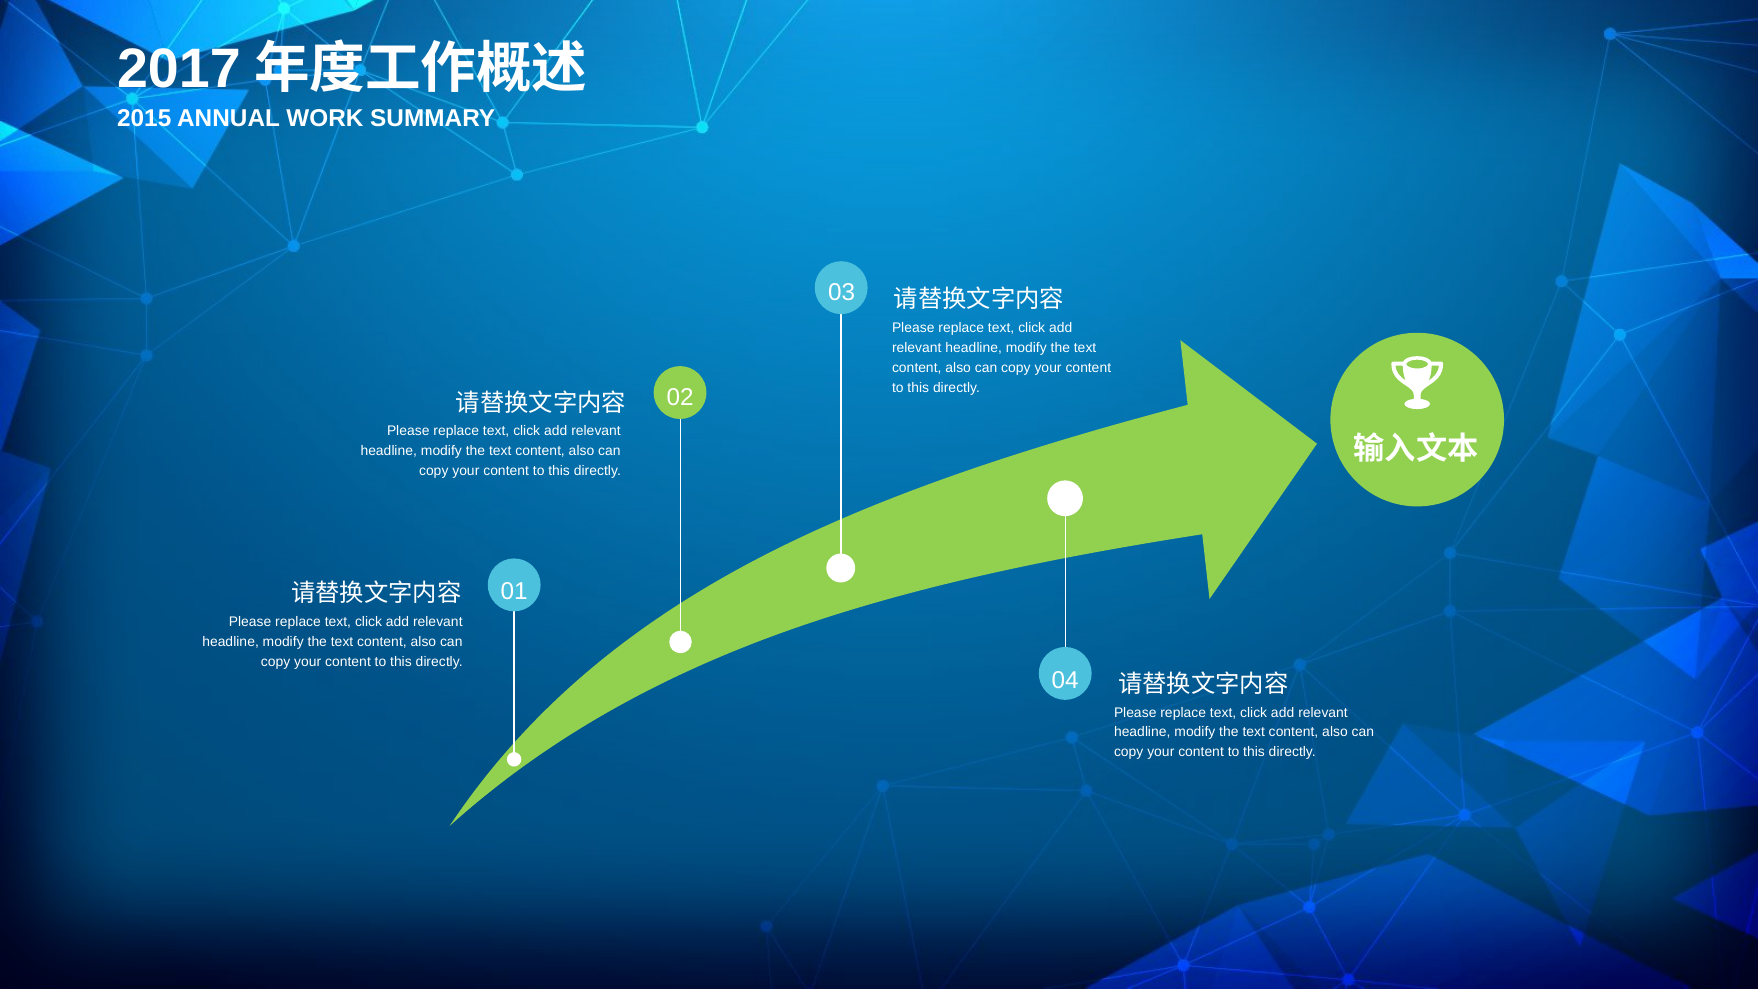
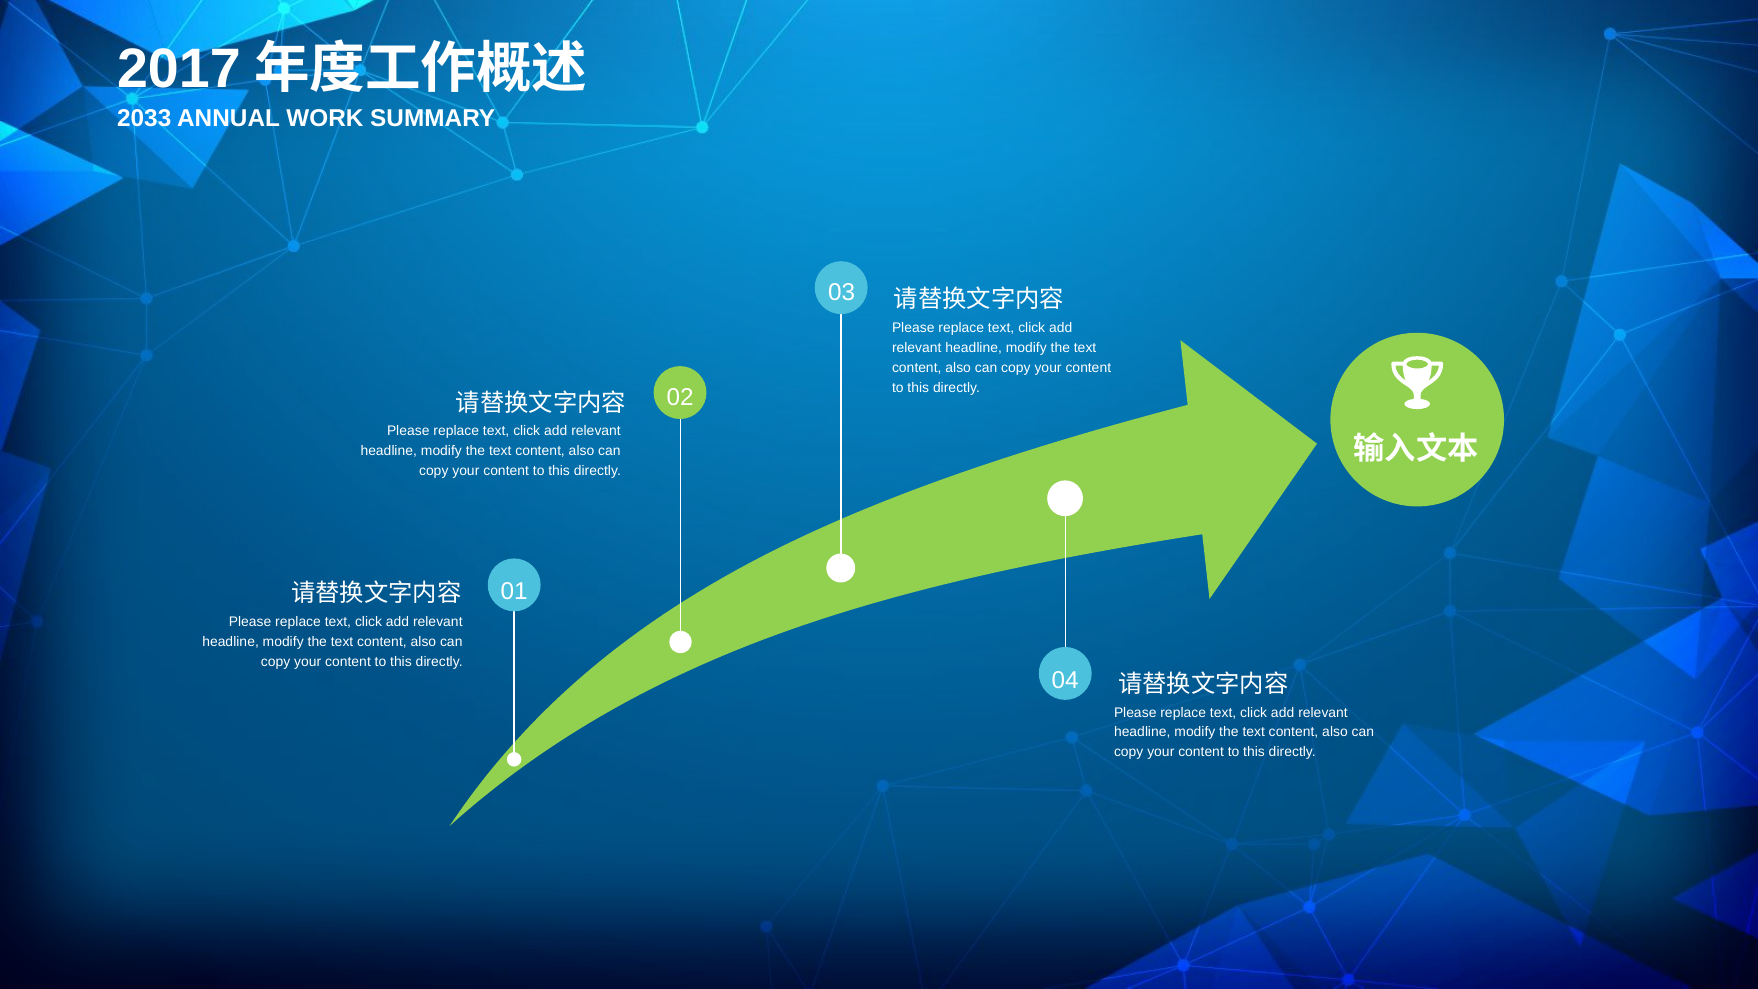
2015: 2015 -> 2033
